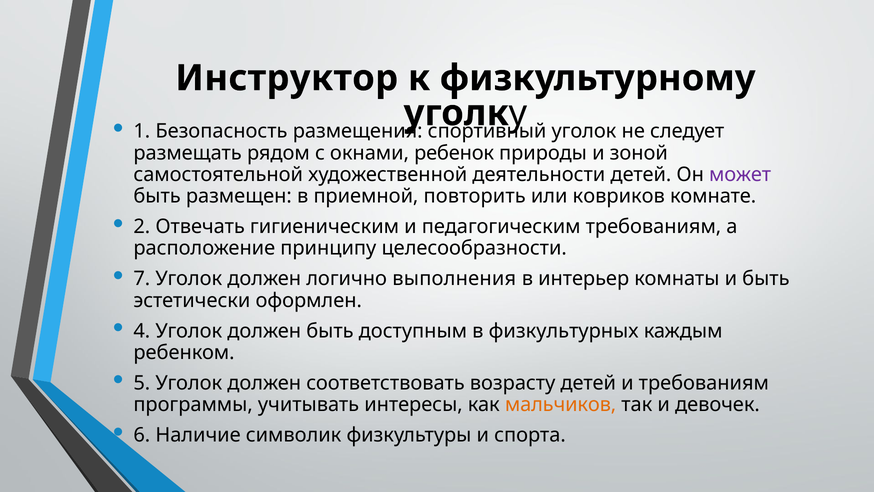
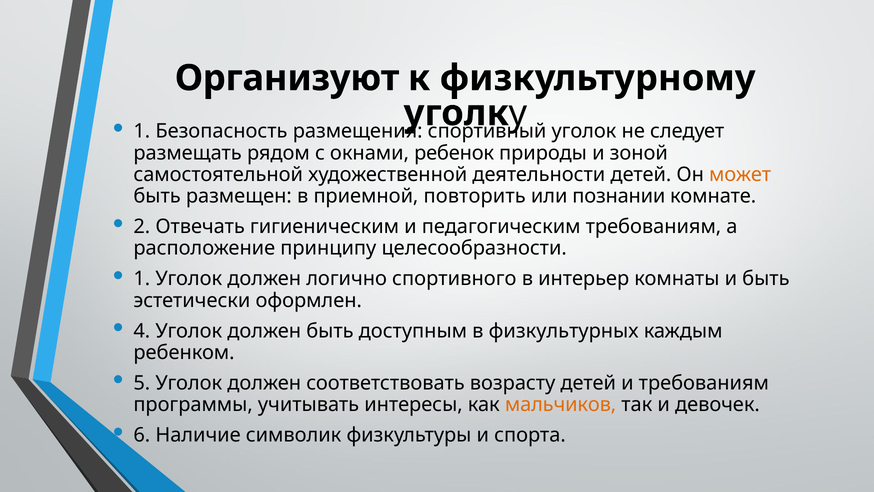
Инструктор: Инструктор -> Организуют
может colour: purple -> orange
ковриков: ковриков -> познании
7 at (142, 279): 7 -> 1
выполнения: выполнения -> спортивного
